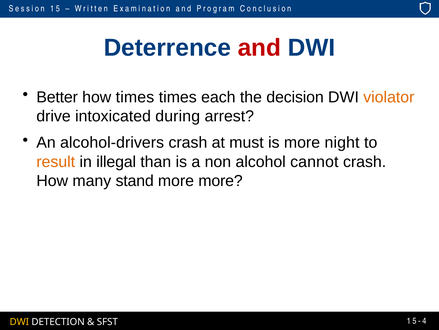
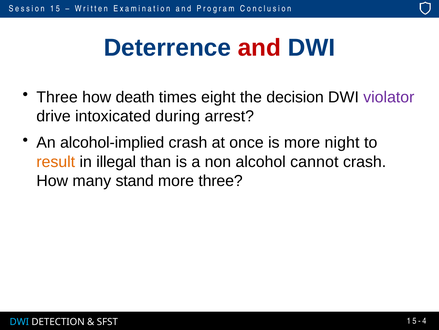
Better at (57, 97): Better -> Three
how times: times -> death
each: each -> eight
violator colour: orange -> purple
alcohol-drivers: alcohol-drivers -> alcohol-implied
must: must -> once
more more: more -> three
DWI at (19, 321) colour: yellow -> light blue
